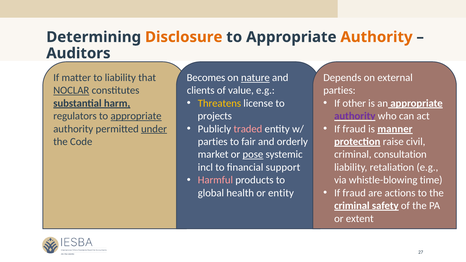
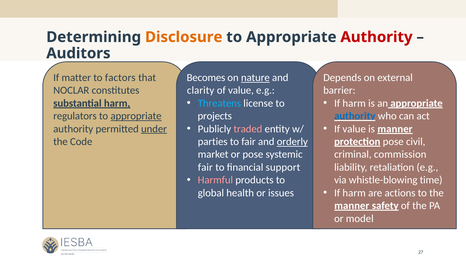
Authority at (377, 37) colour: orange -> red
to liability: liability -> factors
NOCLAR underline: present -> none
clients: clients -> clarity
parties at (339, 90): parties -> barrier
Threatens colour: yellow -> light blue
other at (354, 103): other -> harm
authority at (355, 116) colour: purple -> blue
fraud at (354, 129): fraud -> value
orderly underline: none -> present
protection raise: raise -> pose
pose at (253, 155) underline: present -> none
consultation: consultation -> commission
incl at (205, 167): incl -> fair
fraud at (354, 193): fraud -> harm
or entity: entity -> issues
criminal at (352, 206): criminal -> manner
extent: extent -> model
